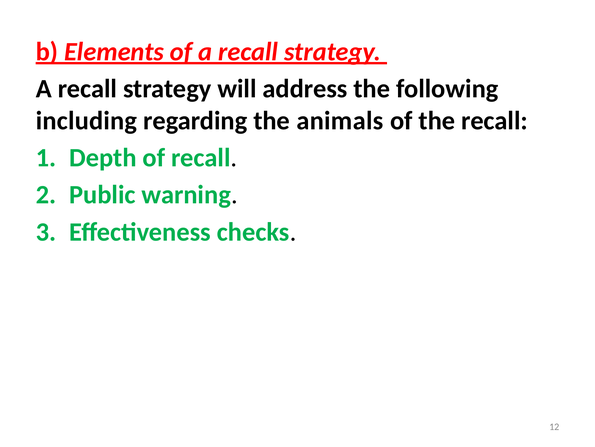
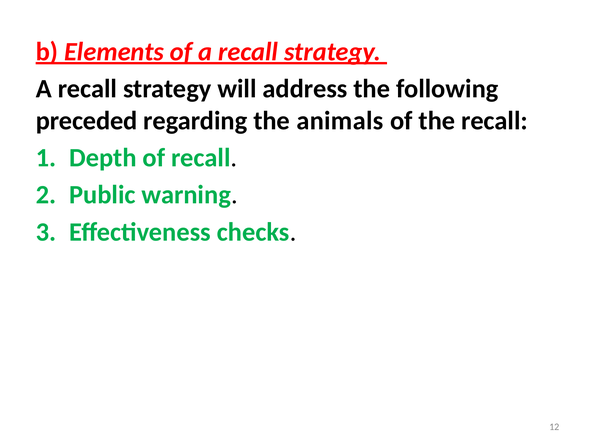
including: including -> preceded
